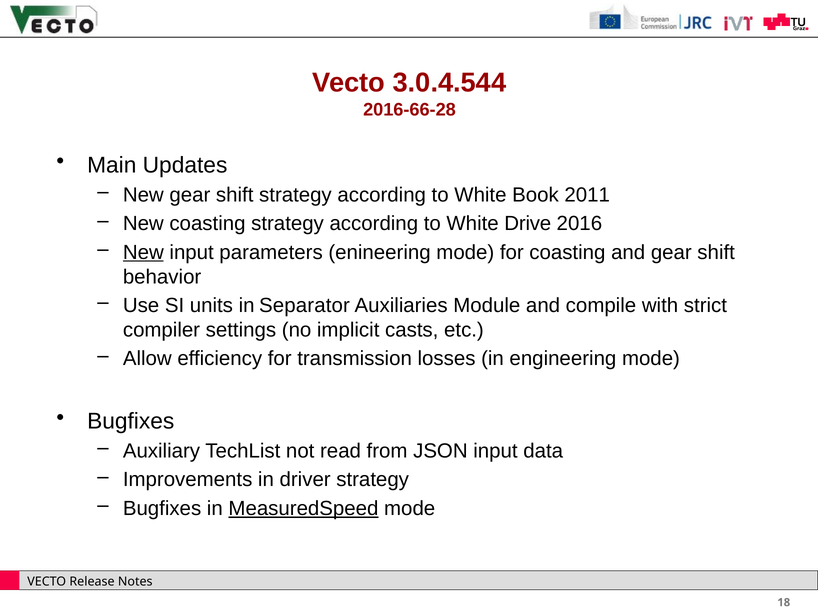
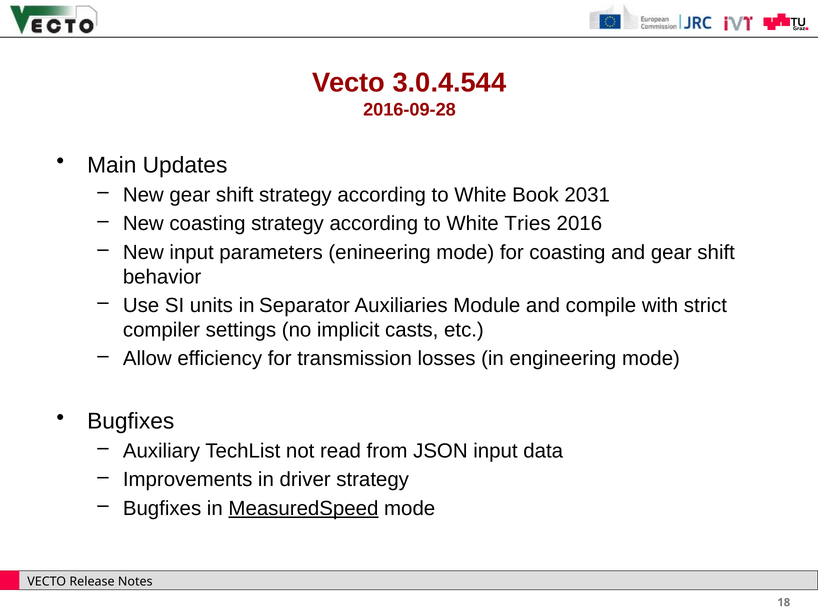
2016-66-28: 2016-66-28 -> 2016-09-28
2011: 2011 -> 2031
Drive: Drive -> Tries
New at (143, 252) underline: present -> none
